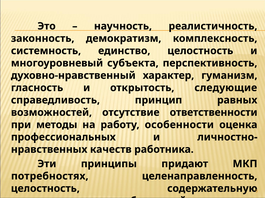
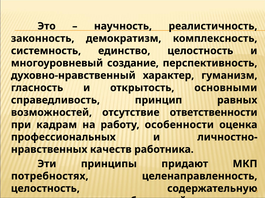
субъекта: субъекта -> создание
следующие: следующие -> основными
методы: методы -> кадрам
